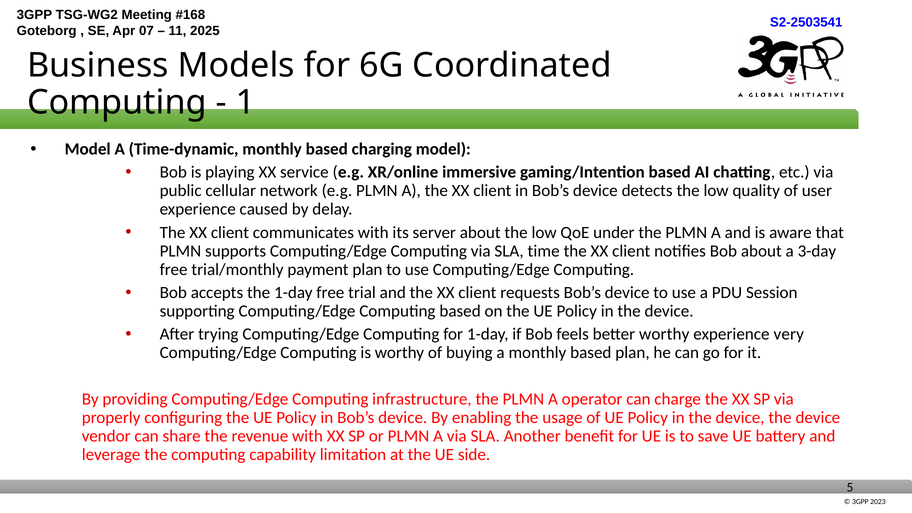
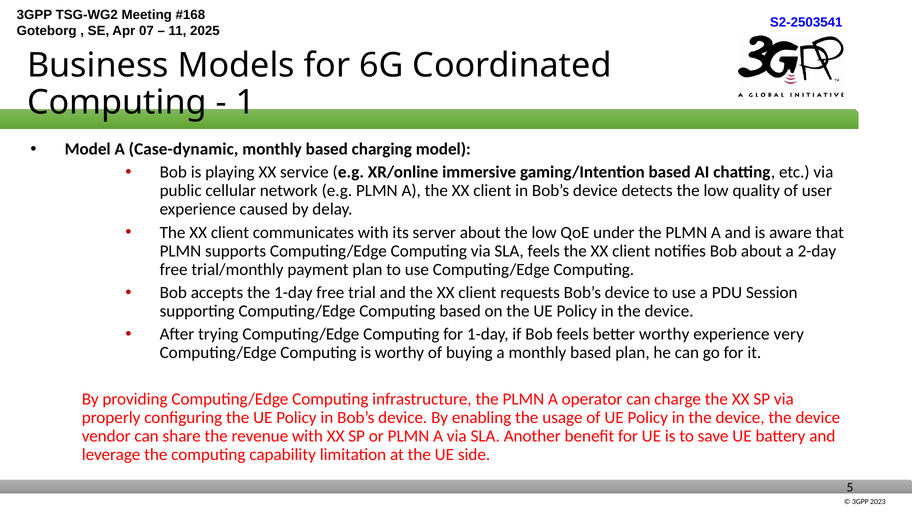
Time-dynamic: Time-dynamic -> Case-dynamic
SLA time: time -> feels
3-day: 3-day -> 2-day
